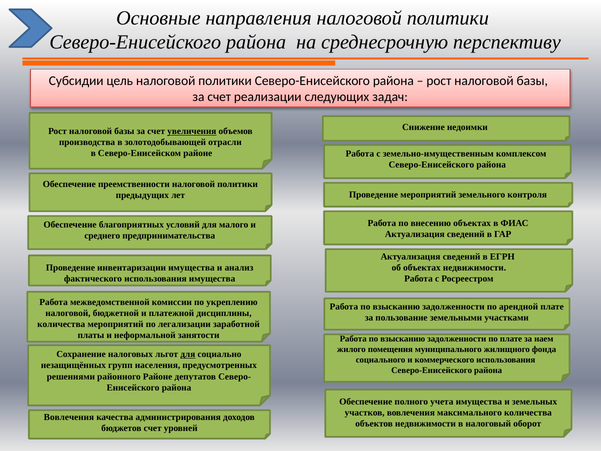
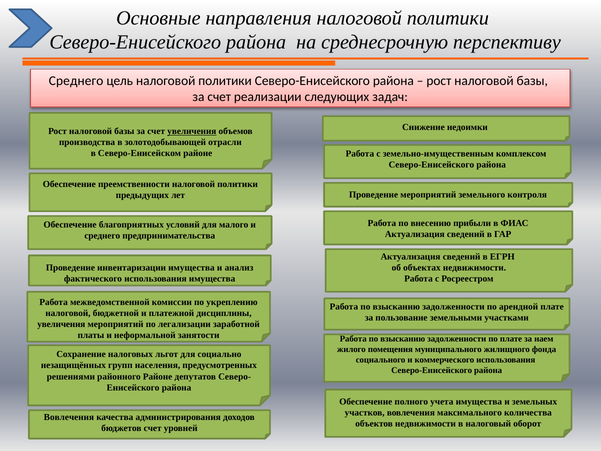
Субсидии at (76, 81): Субсидии -> Среднего
внесению объектах: объектах -> прибыли
количества at (61, 324): количества -> увеличения
для at (188, 354) underline: present -> none
